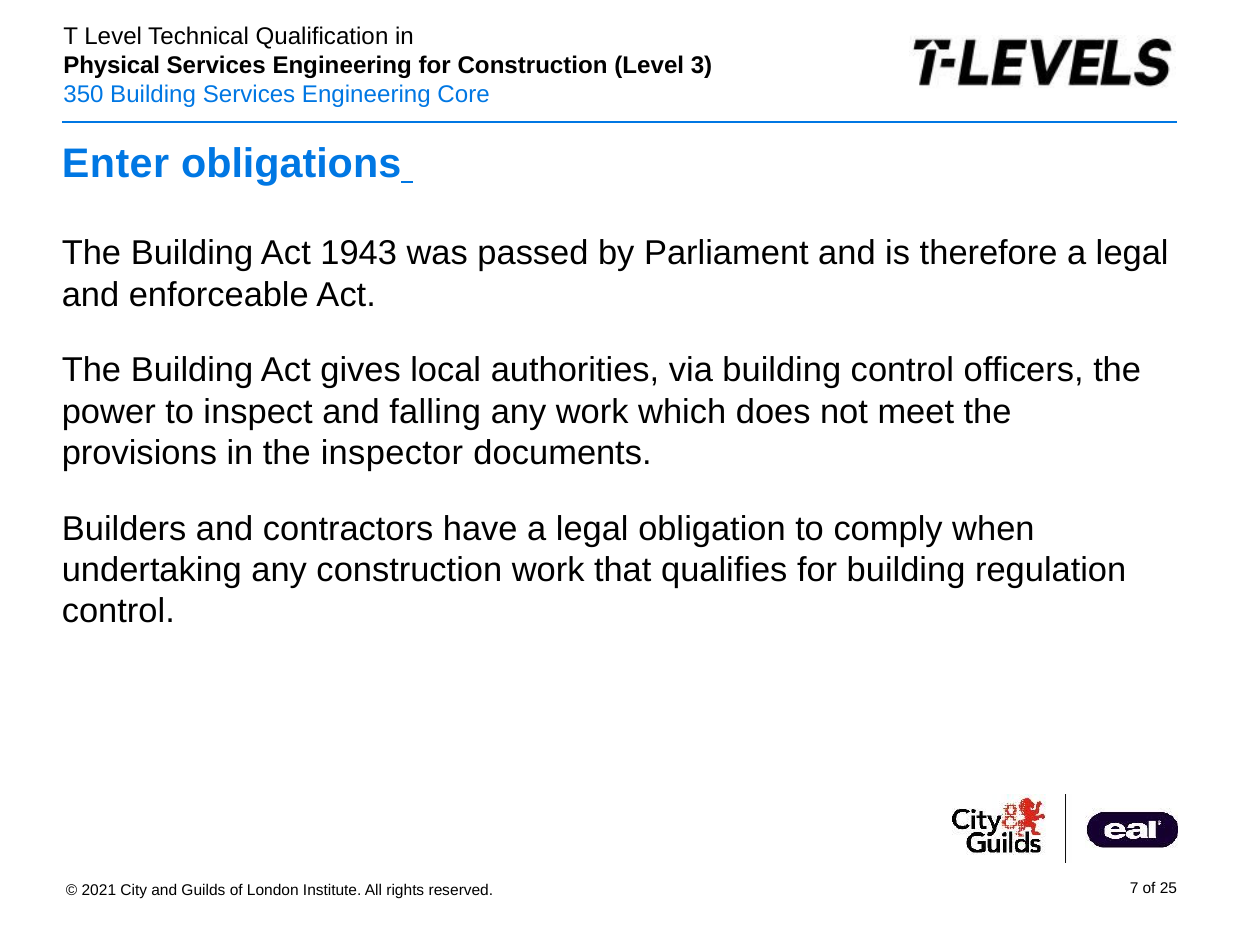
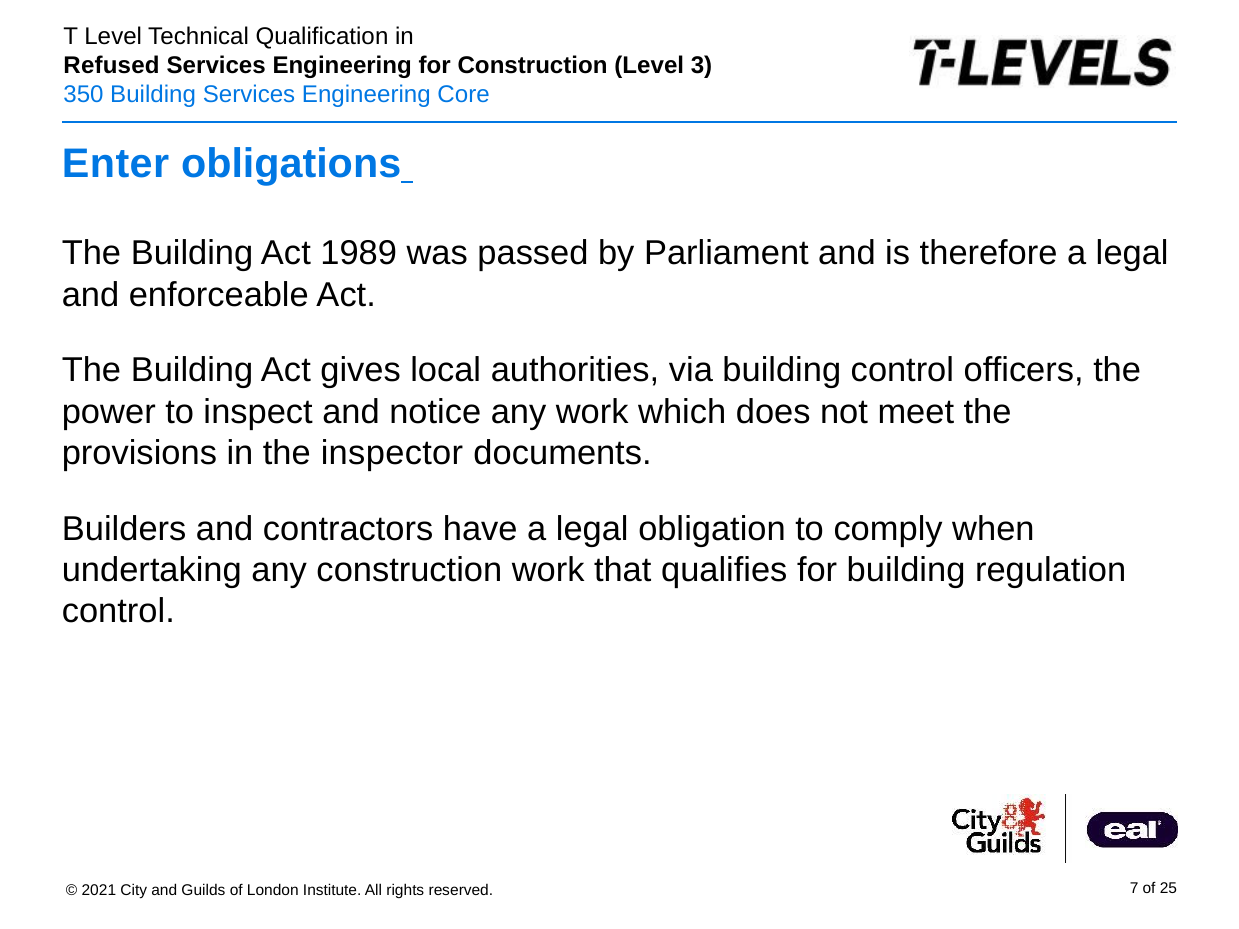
Physical: Physical -> Refused
1943: 1943 -> 1989
falling: falling -> notice
